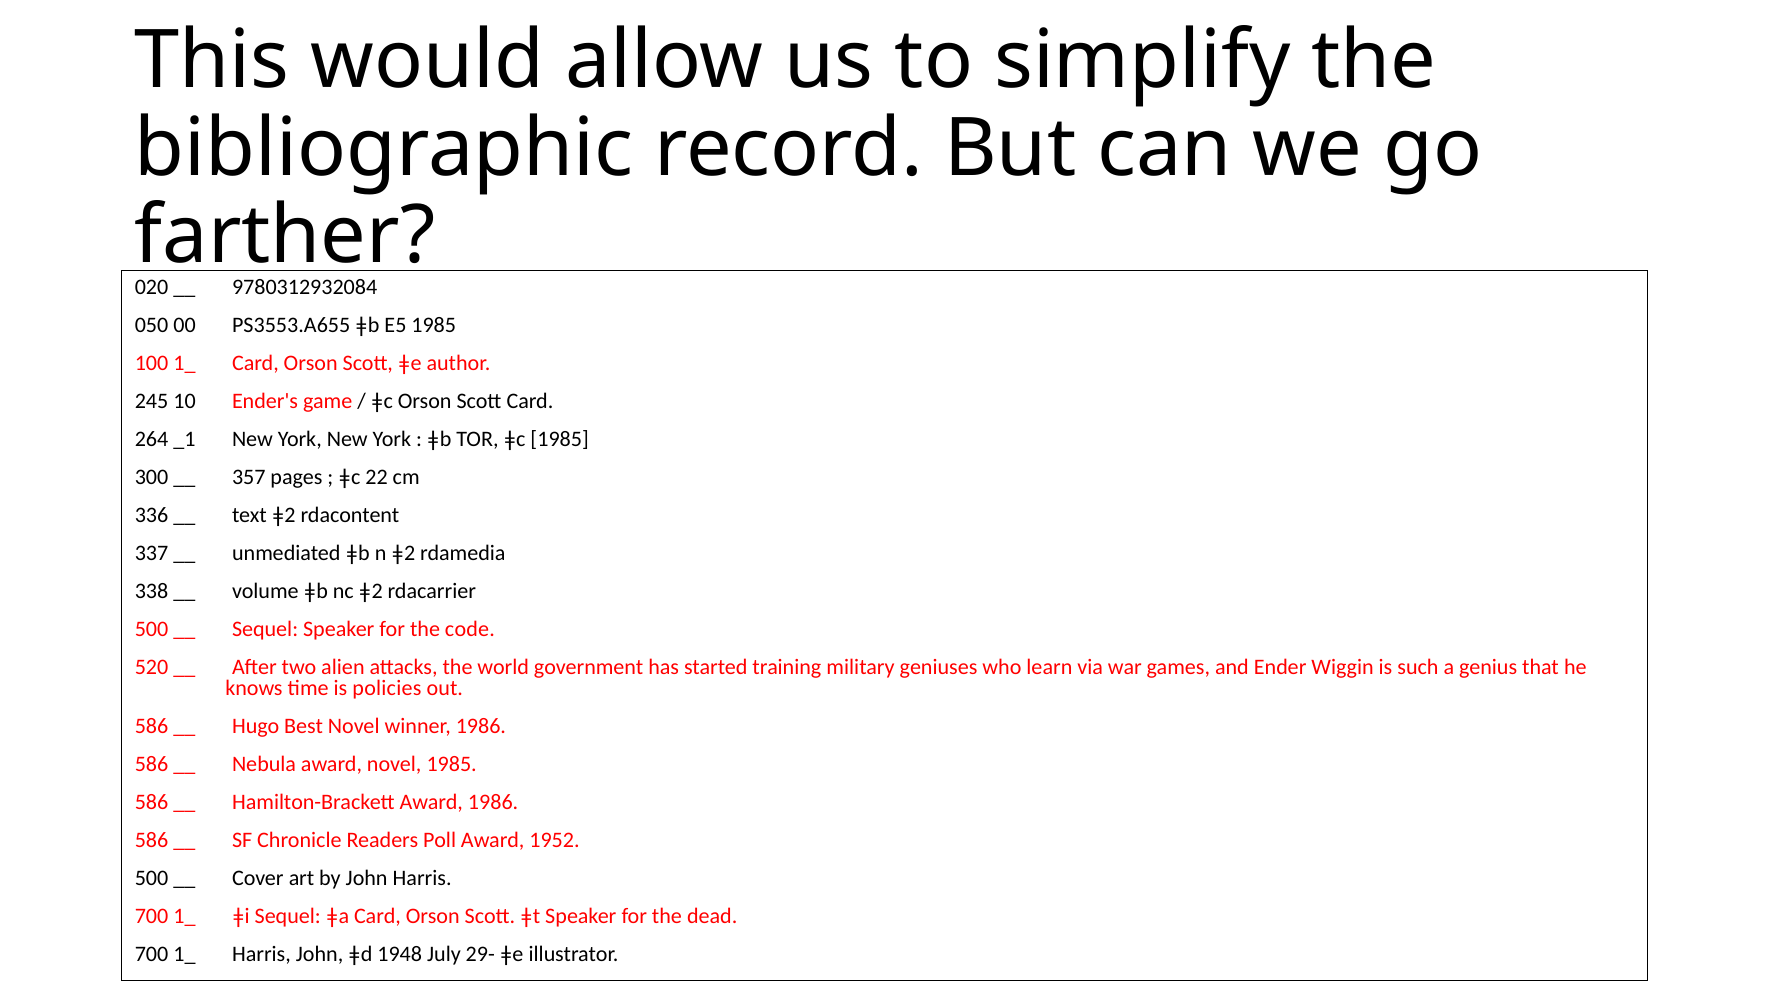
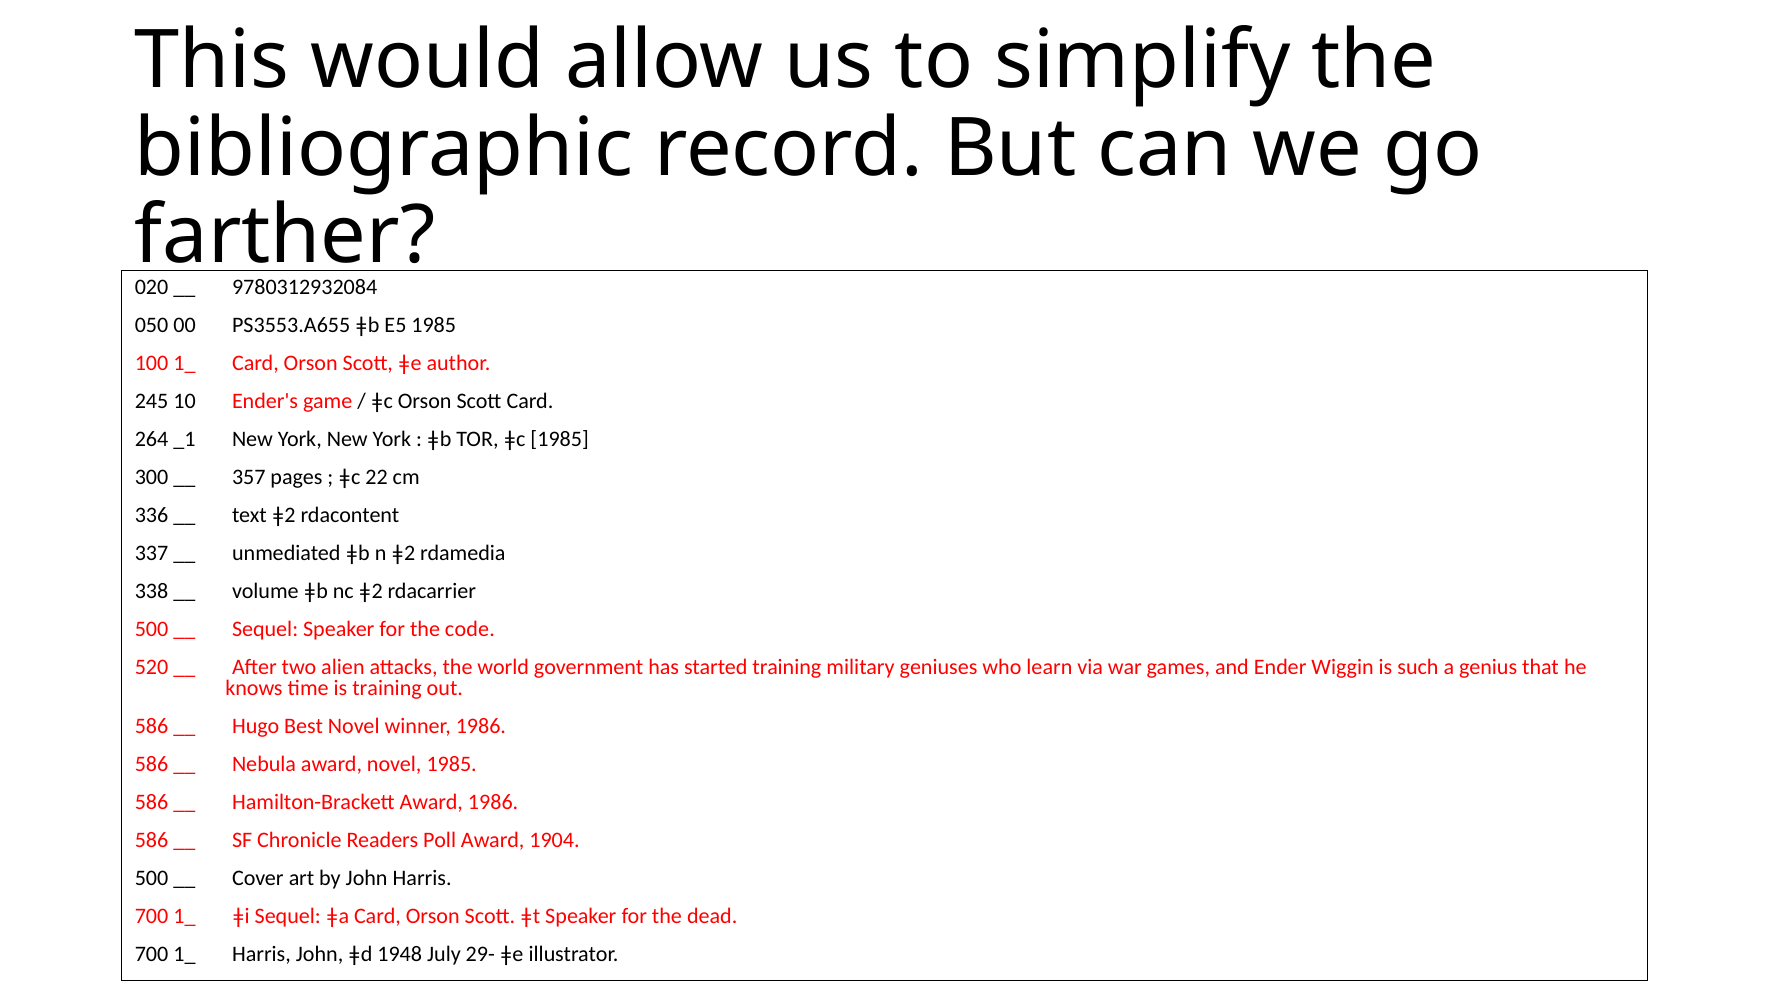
is policies: policies -> training
1952: 1952 -> 1904
